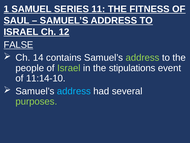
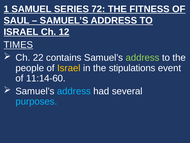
11: 11 -> 72
FALSE: FALSE -> TIMES
14: 14 -> 22
Israel at (69, 68) colour: light green -> yellow
11:14-10: 11:14-10 -> 11:14-60
purposes colour: light green -> light blue
